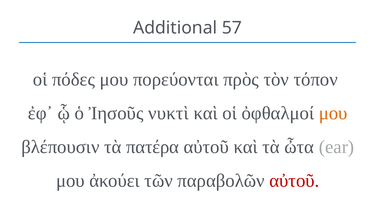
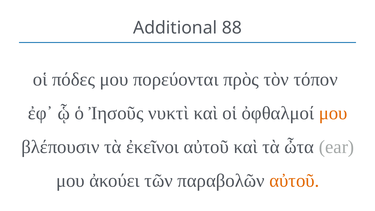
57: 57 -> 88
πατέρα: πατέρα -> ἐκεῖνοι
αὐτοῦ at (294, 181) colour: red -> orange
